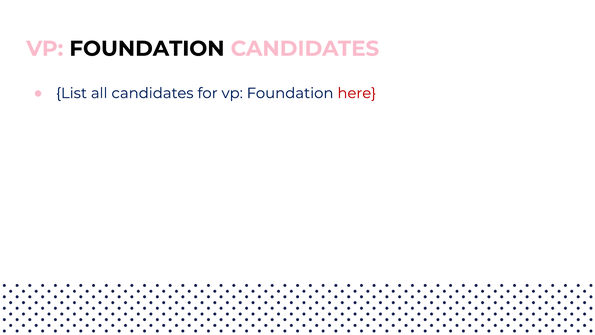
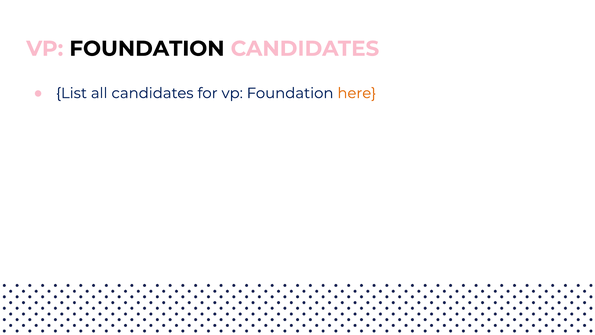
here colour: red -> orange
